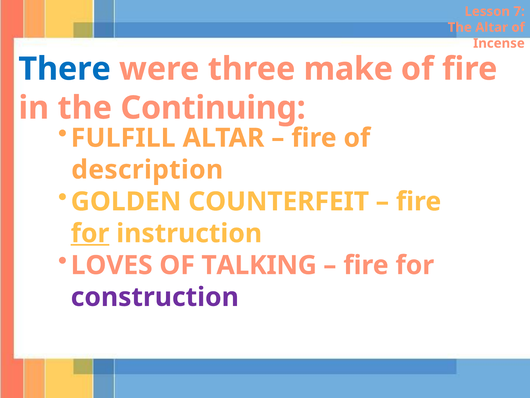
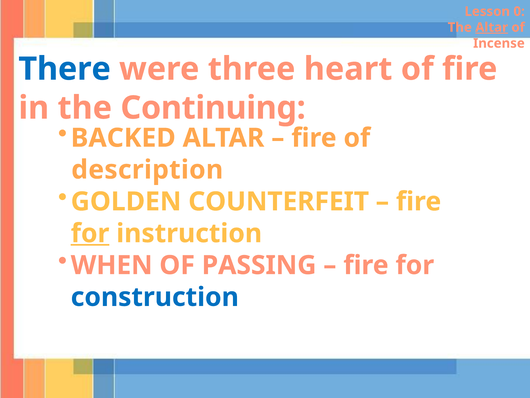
7: 7 -> 0
Altar at (492, 27) underline: none -> present
make: make -> heart
FULFILL: FULFILL -> BACKED
LOVES: LOVES -> WHEN
TALKING: TALKING -> PASSING
construction colour: purple -> blue
